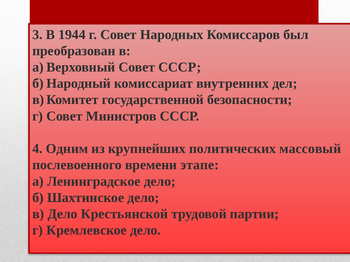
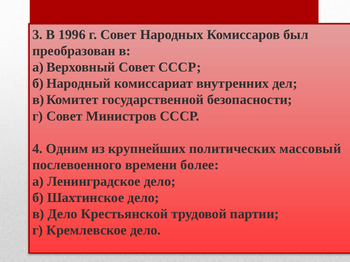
1944: 1944 -> 1996
этапе: этапе -> более
